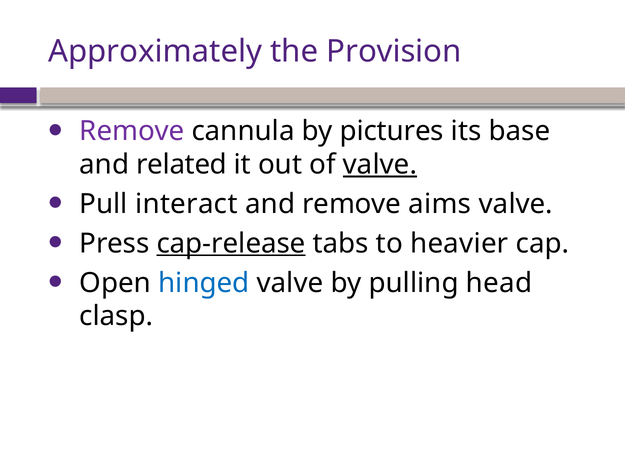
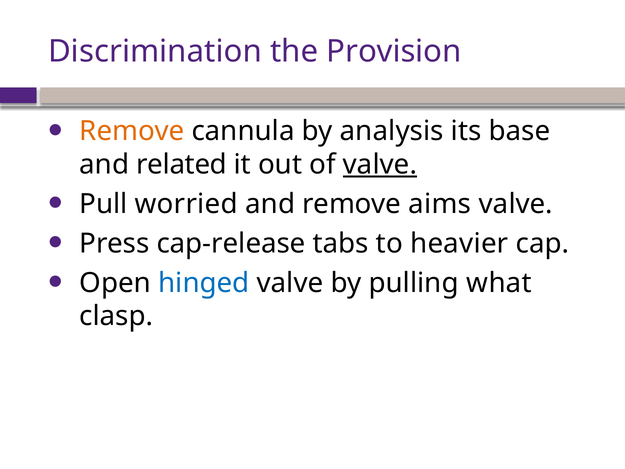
Approximately: Approximately -> Discrimination
Remove at (132, 131) colour: purple -> orange
pictures: pictures -> analysis
interact: interact -> worried
cap-release underline: present -> none
head: head -> what
